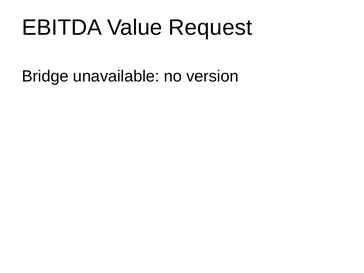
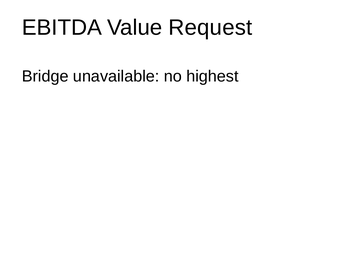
version: version -> highest
